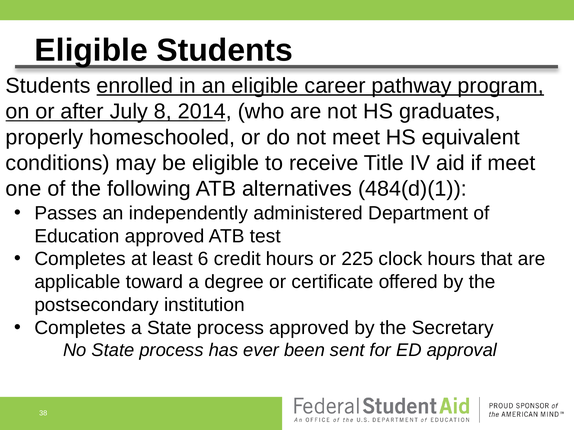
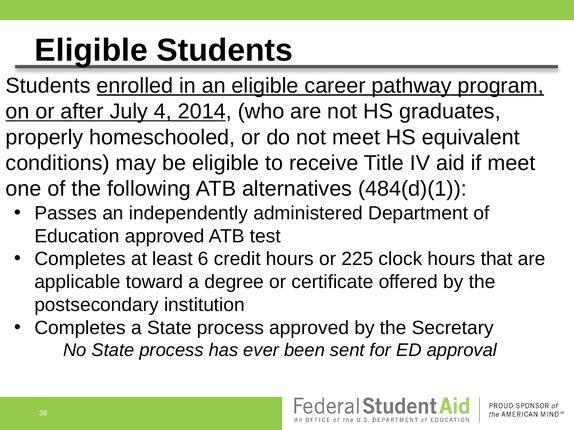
8: 8 -> 4
